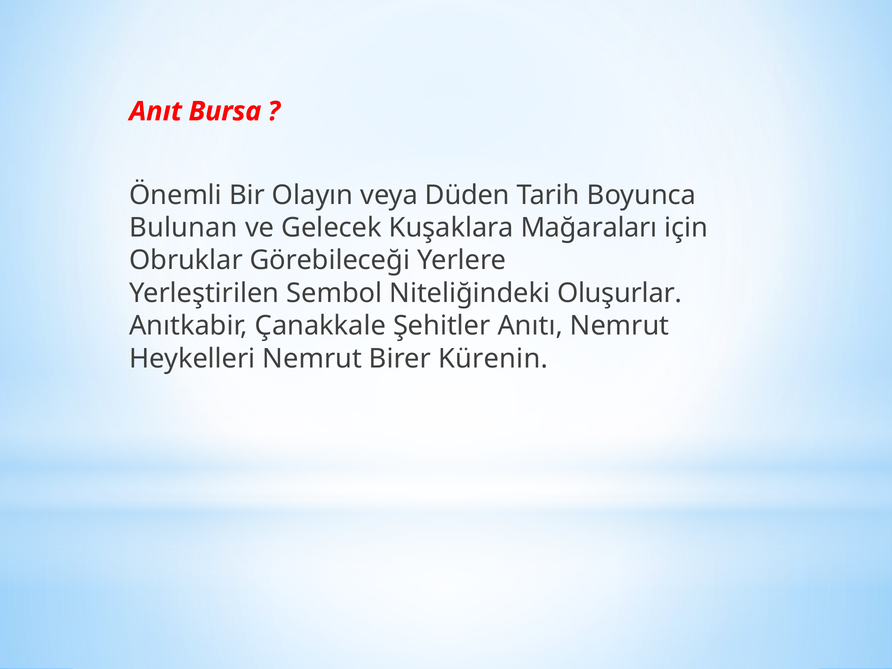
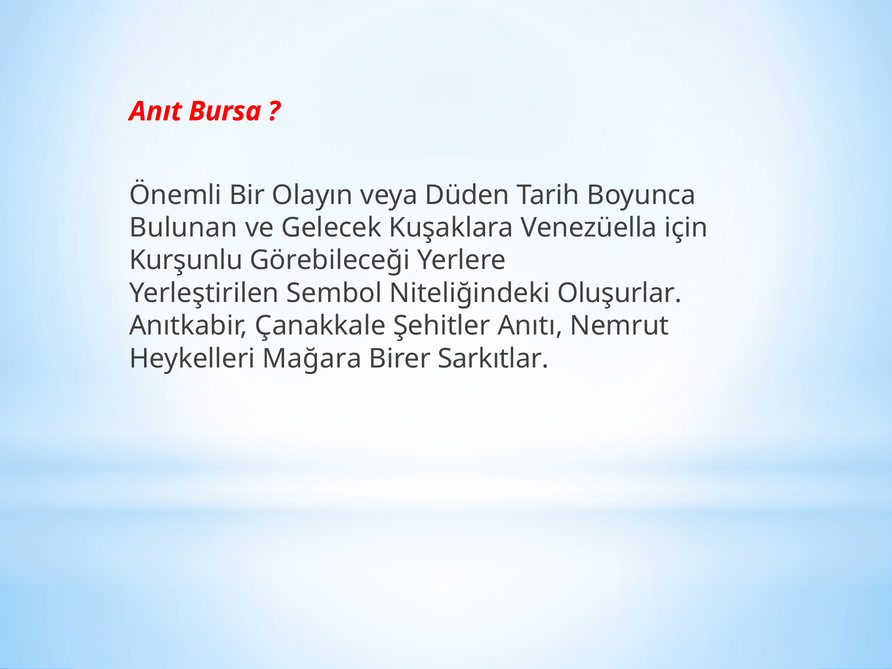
Mağaraları: Mağaraları -> Venezüella
Obruklar: Obruklar -> Kurşunlu
Heykelleri Nemrut: Nemrut -> Mağara
Kürenin: Kürenin -> Sarkıtlar
